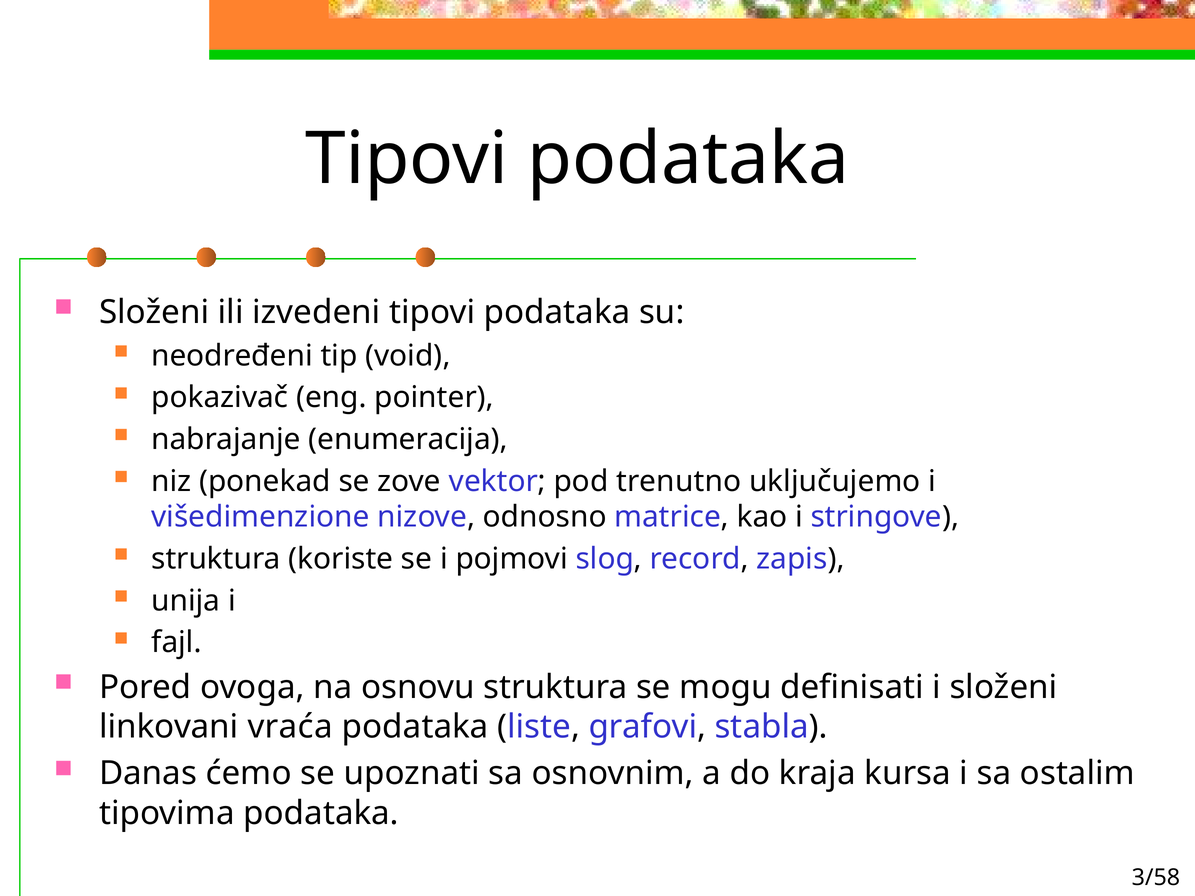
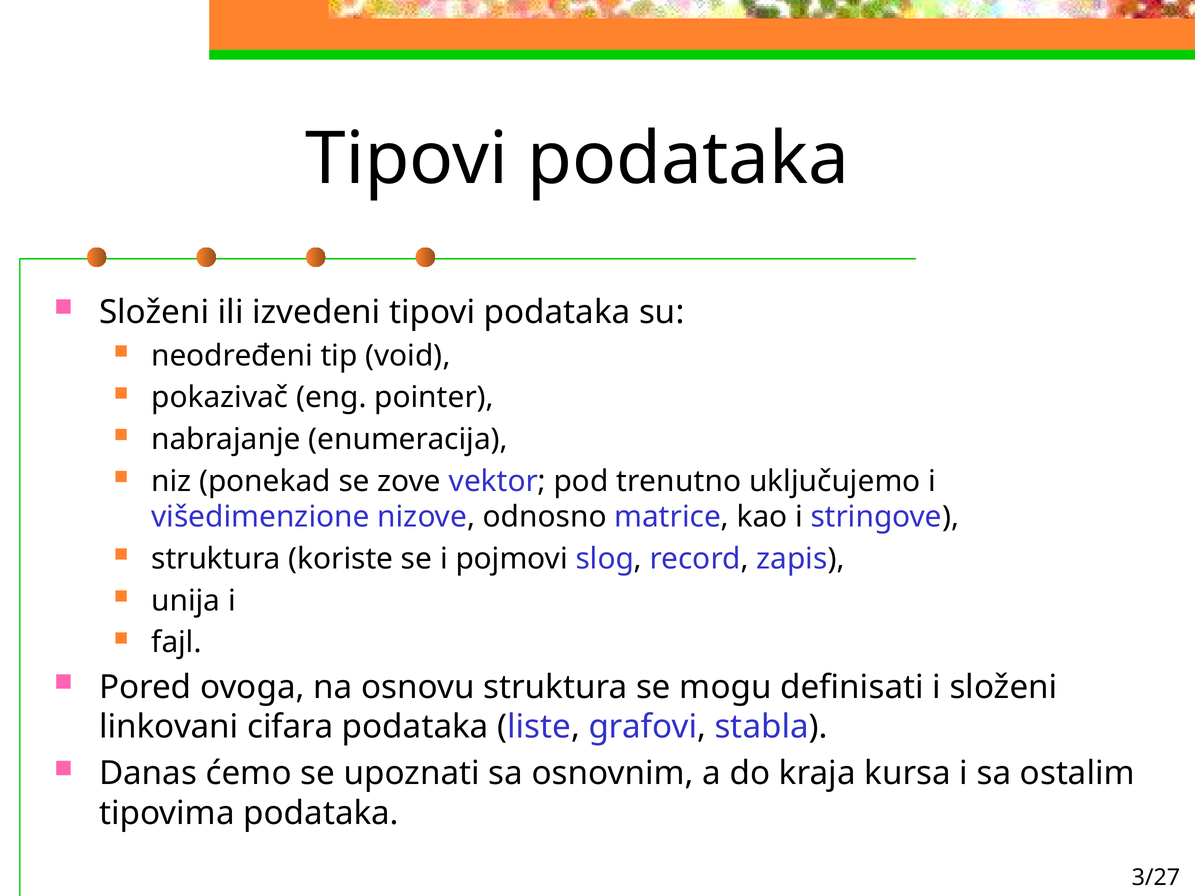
vraća: vraća -> cifara
3/58: 3/58 -> 3/27
